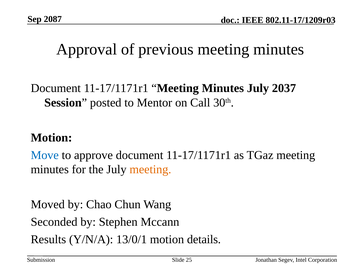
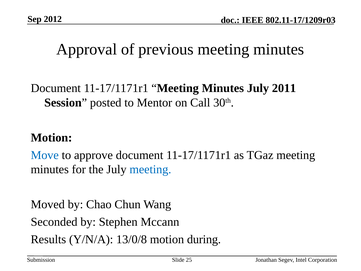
2087: 2087 -> 2012
2037: 2037 -> 2011
meeting at (150, 169) colour: orange -> blue
13/0/1: 13/0/1 -> 13/0/8
details: details -> during
